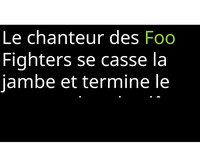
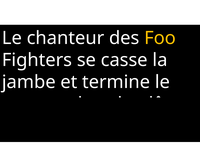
Foo colour: light green -> yellow
